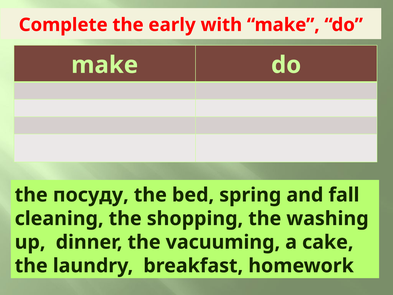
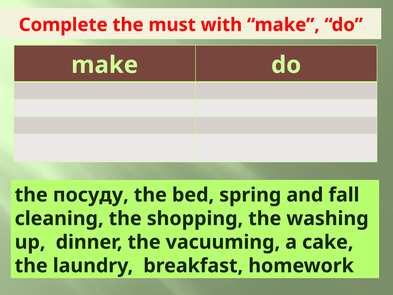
early: early -> must
